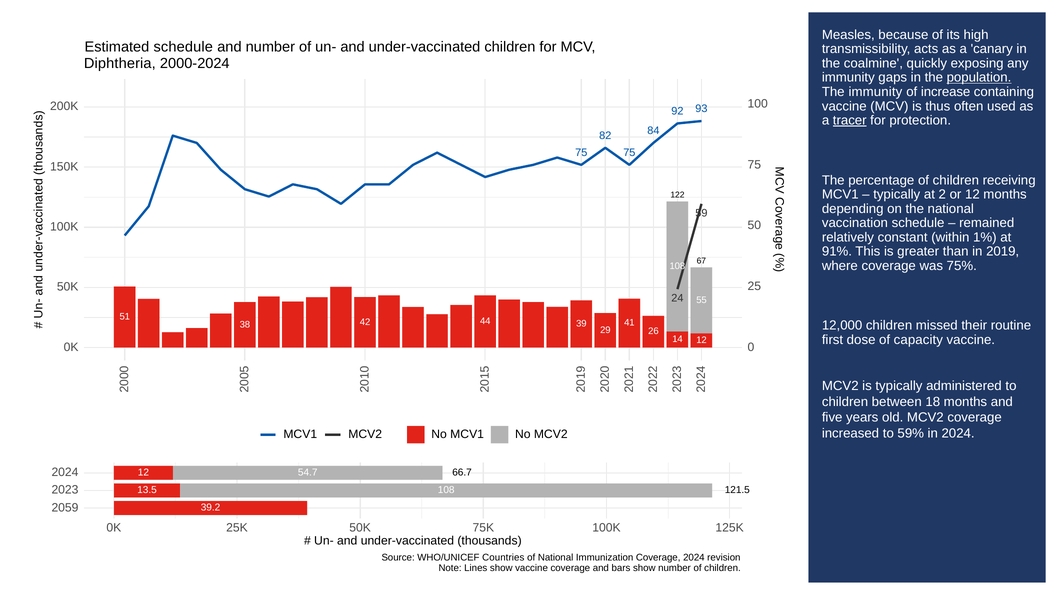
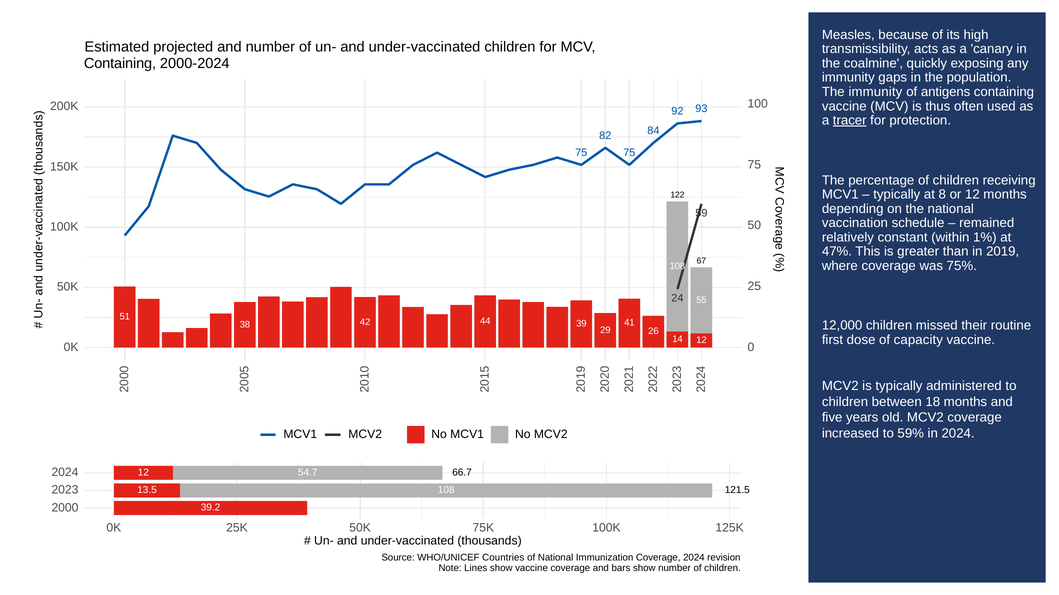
Estimated schedule: schedule -> projected
Diphtheria at (120, 63): Diphtheria -> Containing
population underline: present -> none
increase: increase -> antigens
at 2: 2 -> 8
91%: 91% -> 47%
2059: 2059 -> 2000
